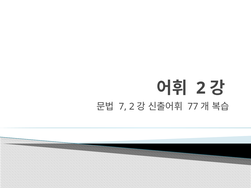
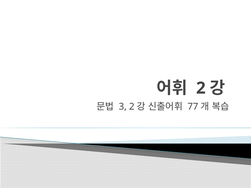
7: 7 -> 3
